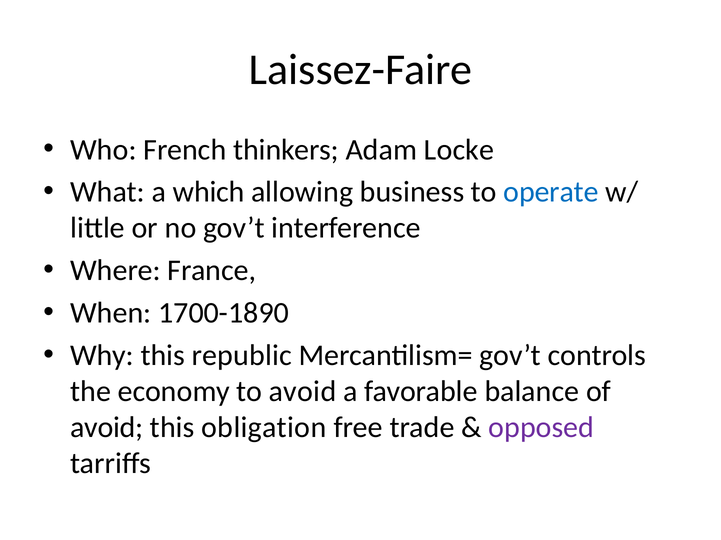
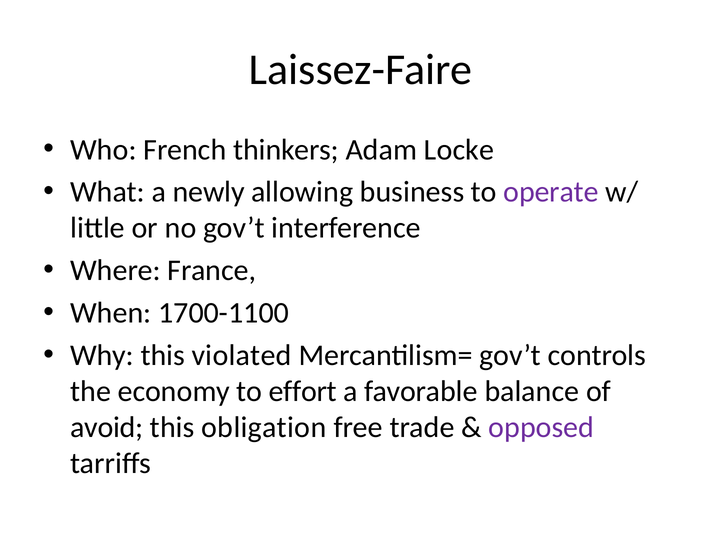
which: which -> newly
operate colour: blue -> purple
1700-1890: 1700-1890 -> 1700-1100
republic: republic -> violated
to avoid: avoid -> effort
